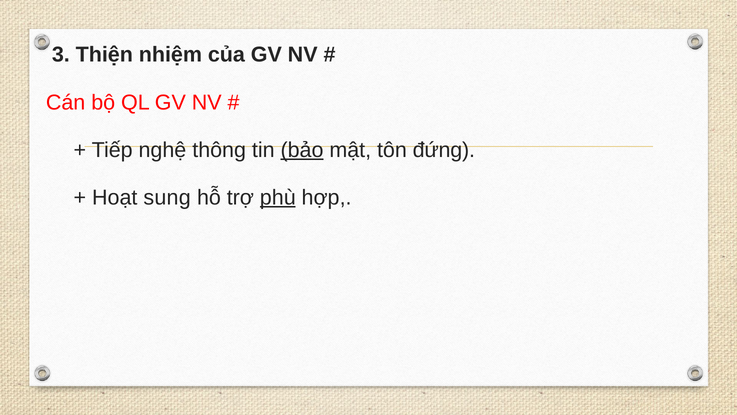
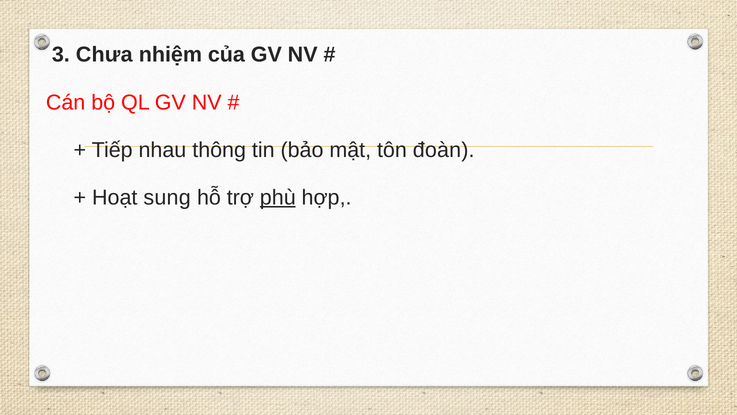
Thiện: Thiện -> Chưa
nghệ: nghệ -> nhau
bảo underline: present -> none
đứng: đứng -> đoàn
